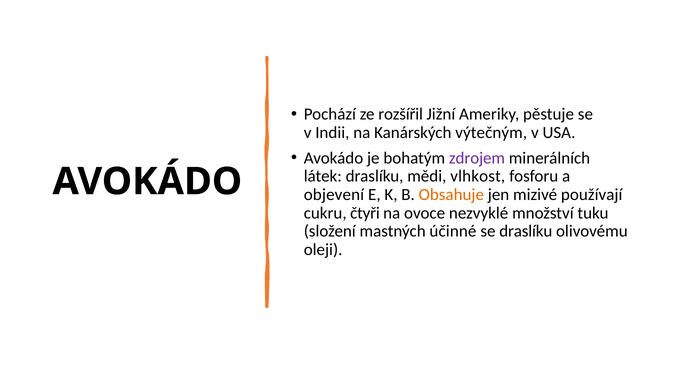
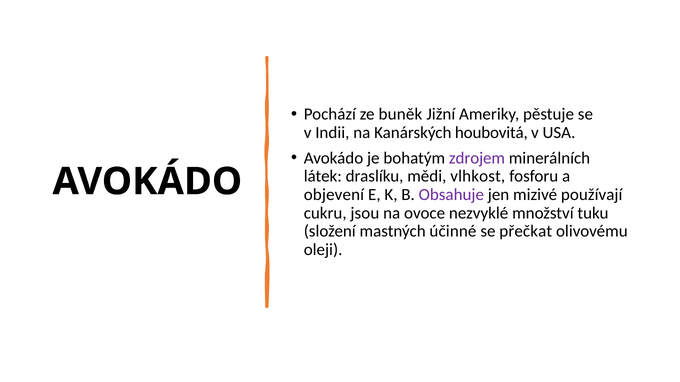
rozšířil: rozšířil -> buněk
výtečným: výtečným -> houbovitá
Obsahuje colour: orange -> purple
čtyři: čtyři -> jsou
se draslíku: draslíku -> přečkat
